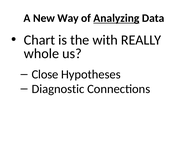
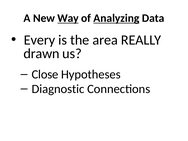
Way underline: none -> present
Chart: Chart -> Every
with: with -> area
whole: whole -> drawn
